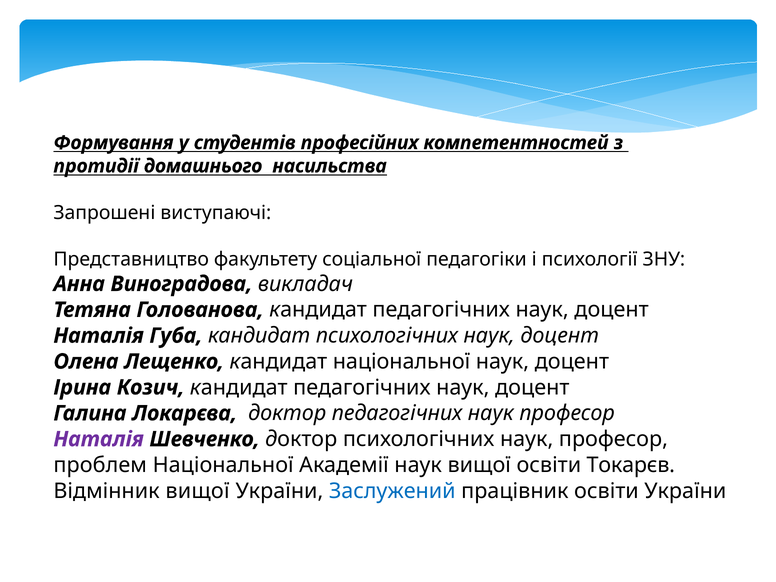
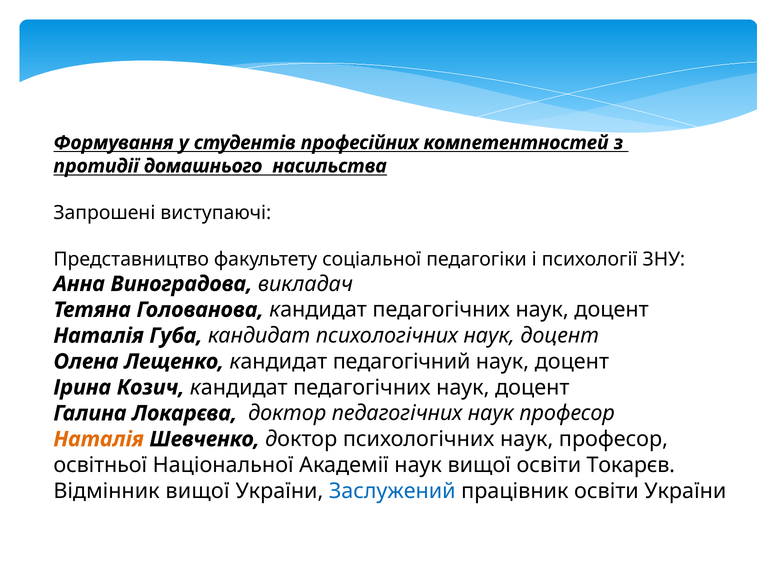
кандидат національної: національної -> педагогічний
Наталія at (99, 439) colour: purple -> orange
проблем: проблем -> освітньої
